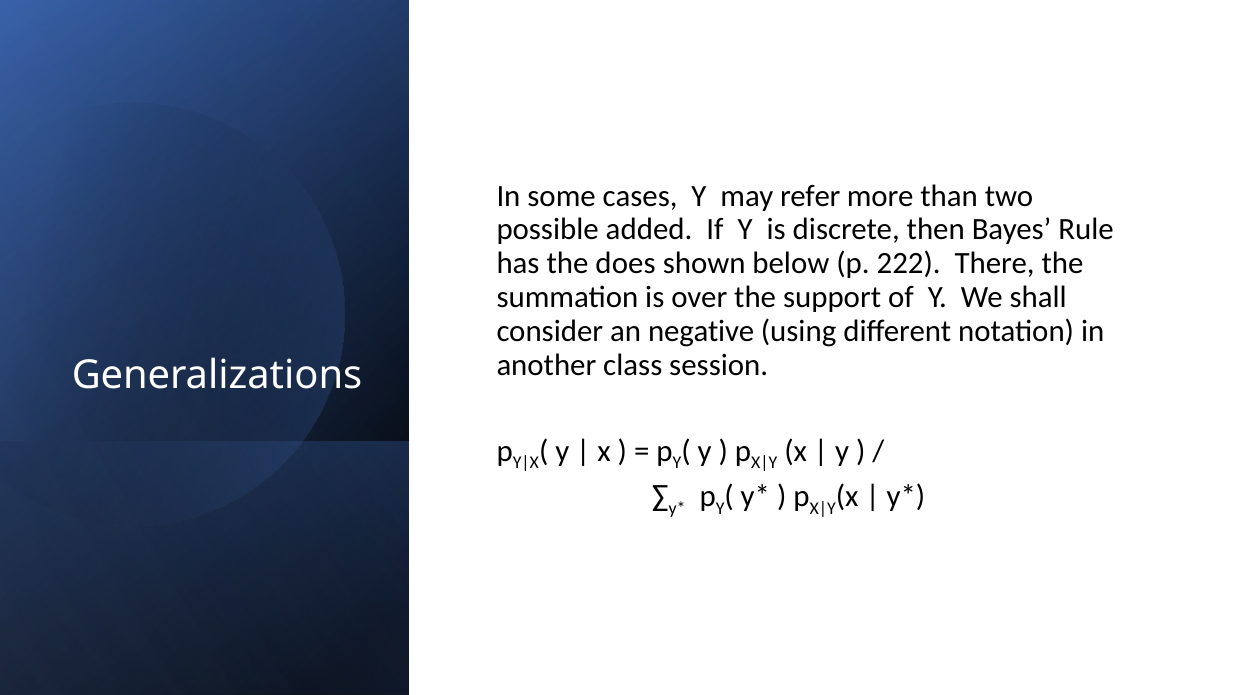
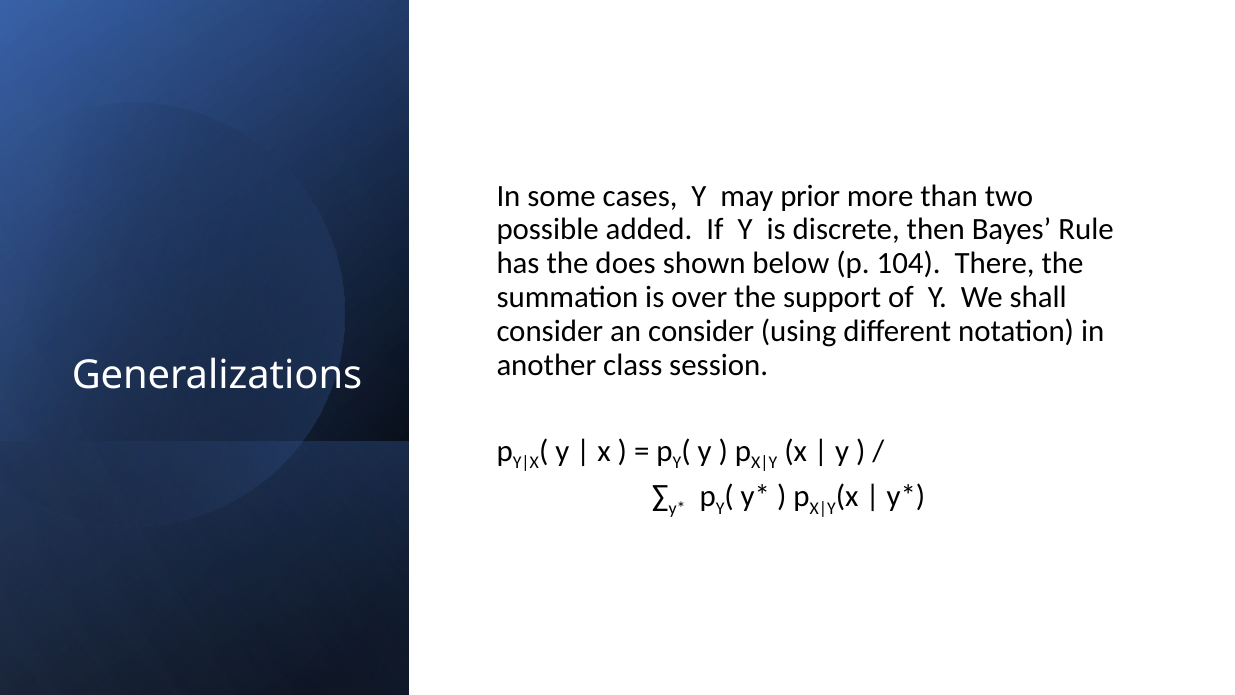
refer: refer -> prior
222: 222 -> 104
an negative: negative -> consider
